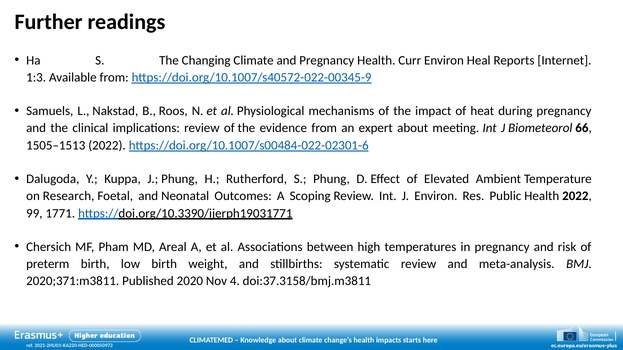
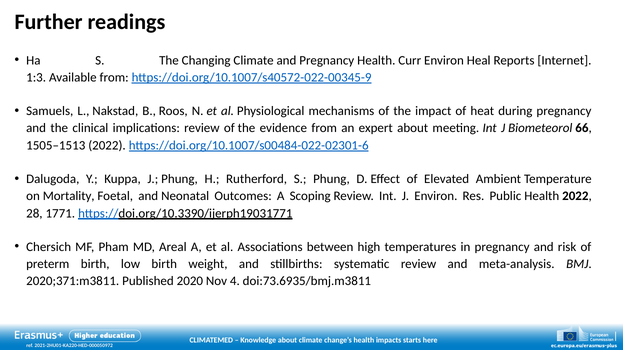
Research: Research -> Mortality
99: 99 -> 28
doi:37.3158/bmj.m3811: doi:37.3158/bmj.m3811 -> doi:73.6935/bmj.m3811
